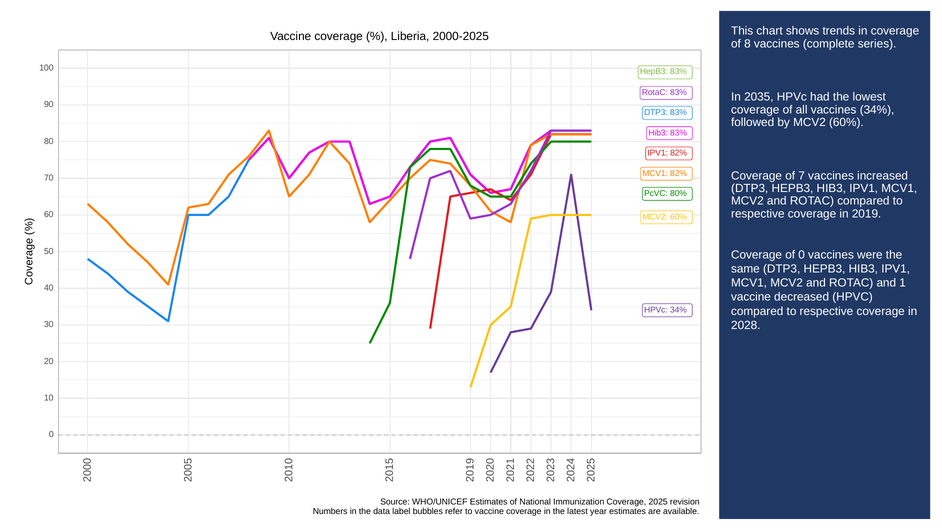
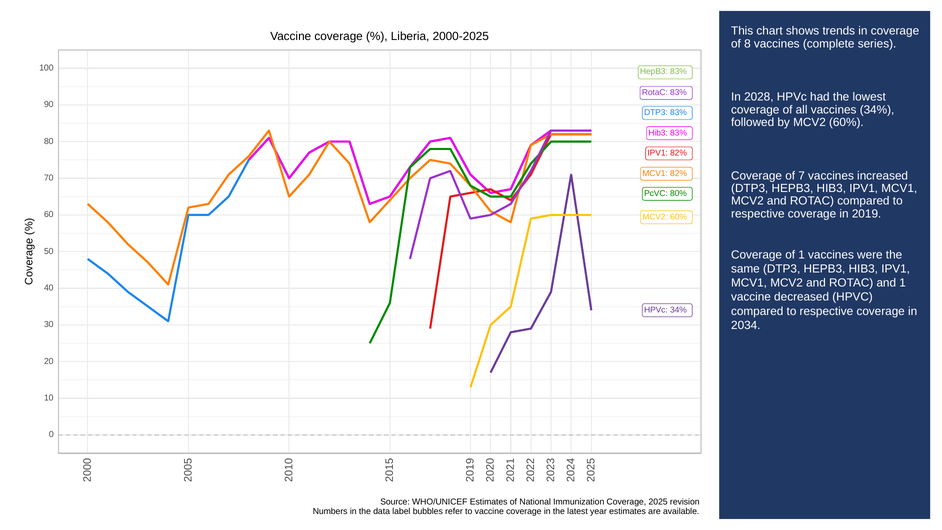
2035: 2035 -> 2028
of 0: 0 -> 1
2028: 2028 -> 2034
